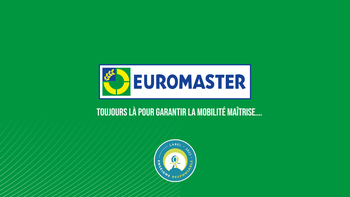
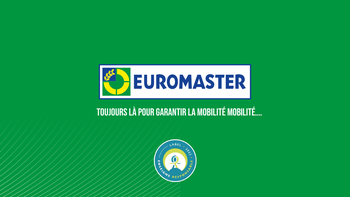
MAÎTRISE…: MAÎTRISE… -> MOBILITÉ…
